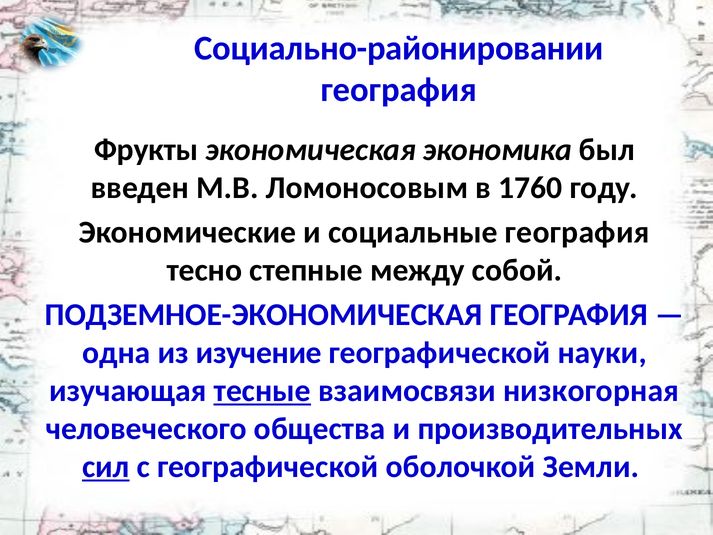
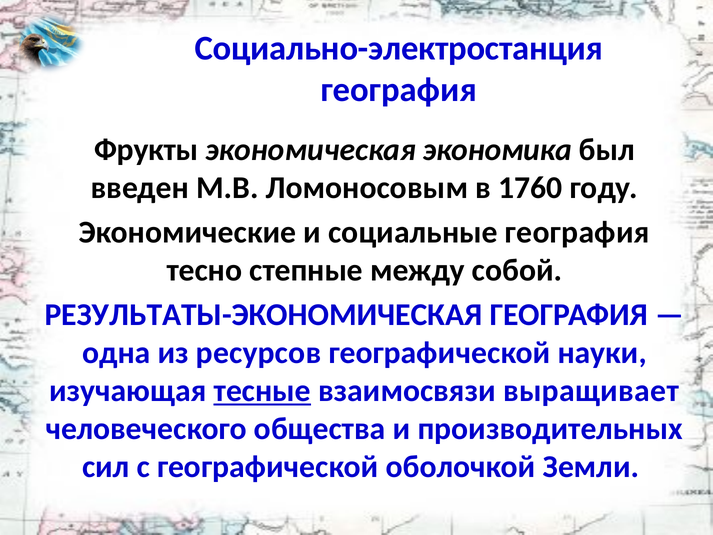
Социально-районировании: Социально-районировании -> Социально-электростанция
ПОДЗЕМНОЕ-ЭКОНОМИЧЕСКАЯ: ПОДЗЕМНОЕ-ЭКОНОМИЧЕСКАЯ -> РЕЗУЛЬТАТЫ-ЭКОНОМИЧЕСКАЯ
изучение: изучение -> ресурсов
низкогорная: низкогорная -> выращивает
сил underline: present -> none
